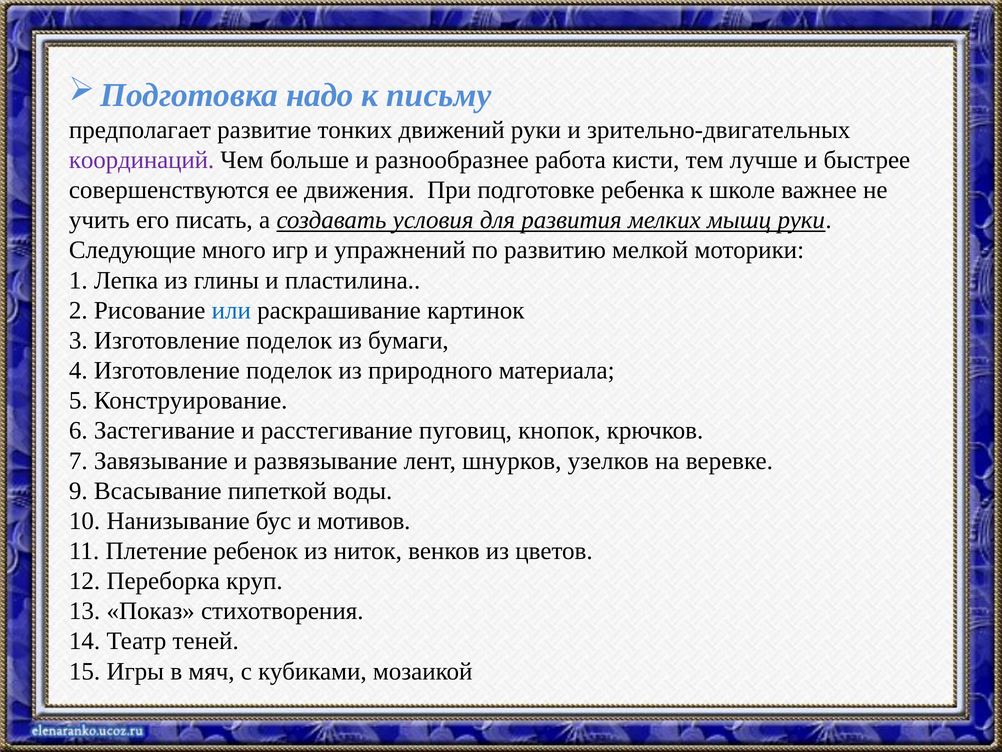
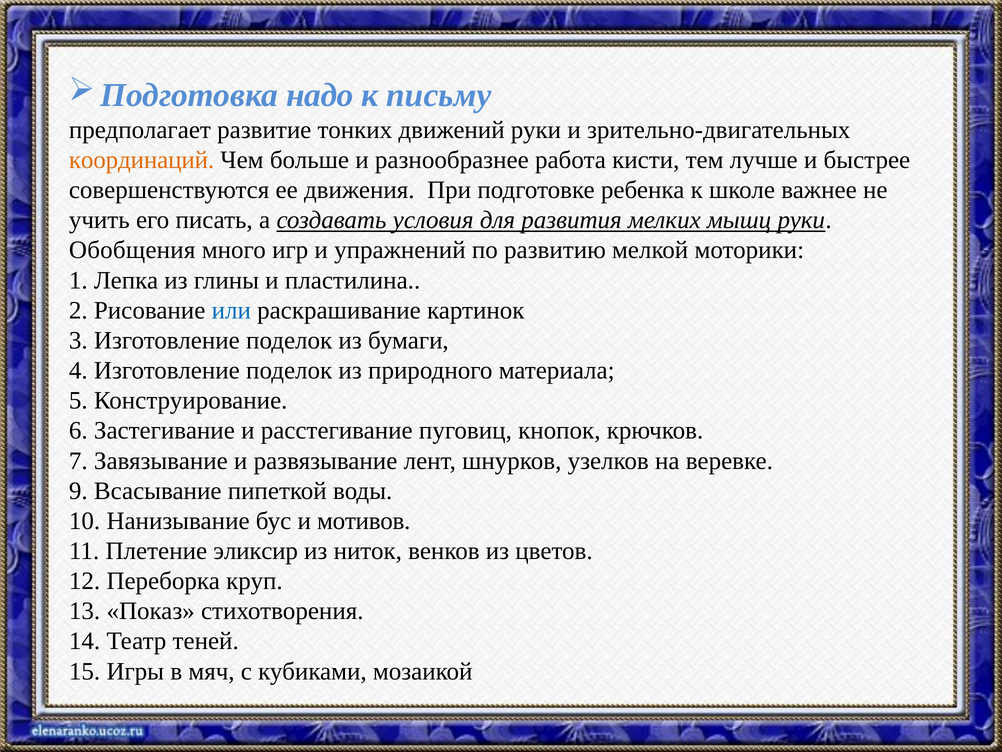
координаций colour: purple -> orange
Следующие: Следующие -> Обобщения
ребенок: ребенок -> эликсир
